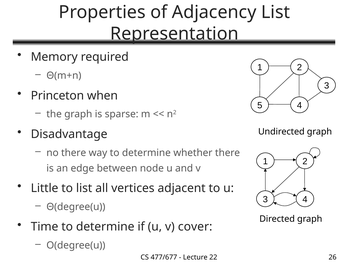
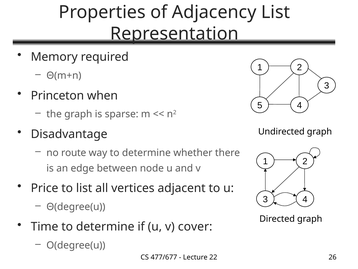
no there: there -> route
Little: Little -> Price
